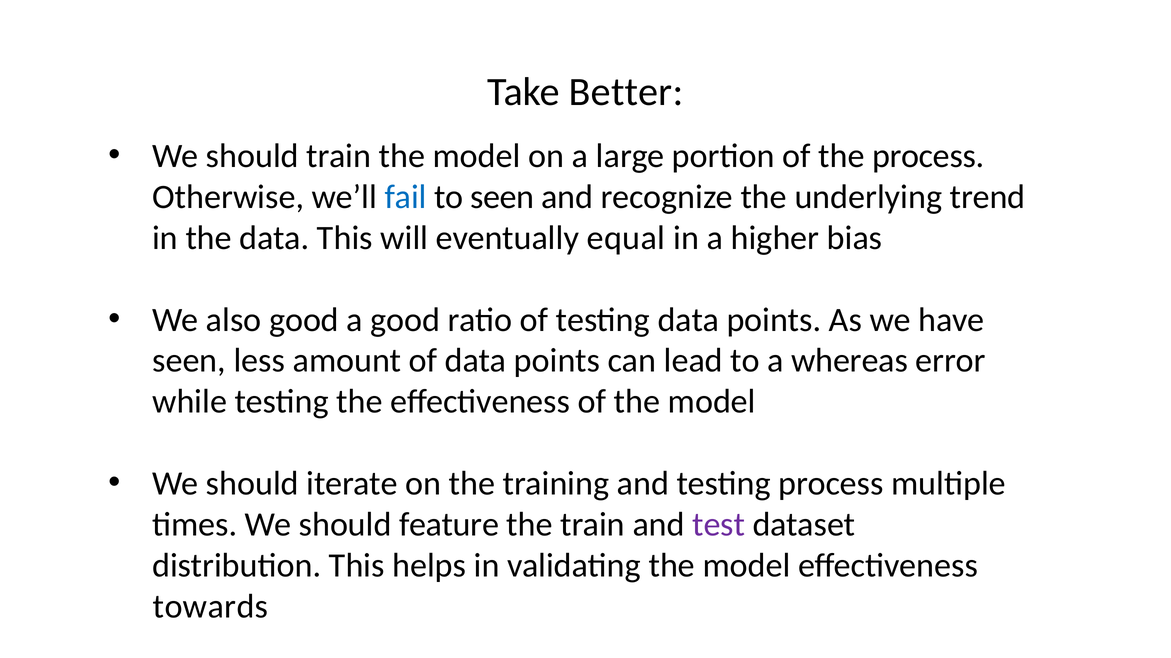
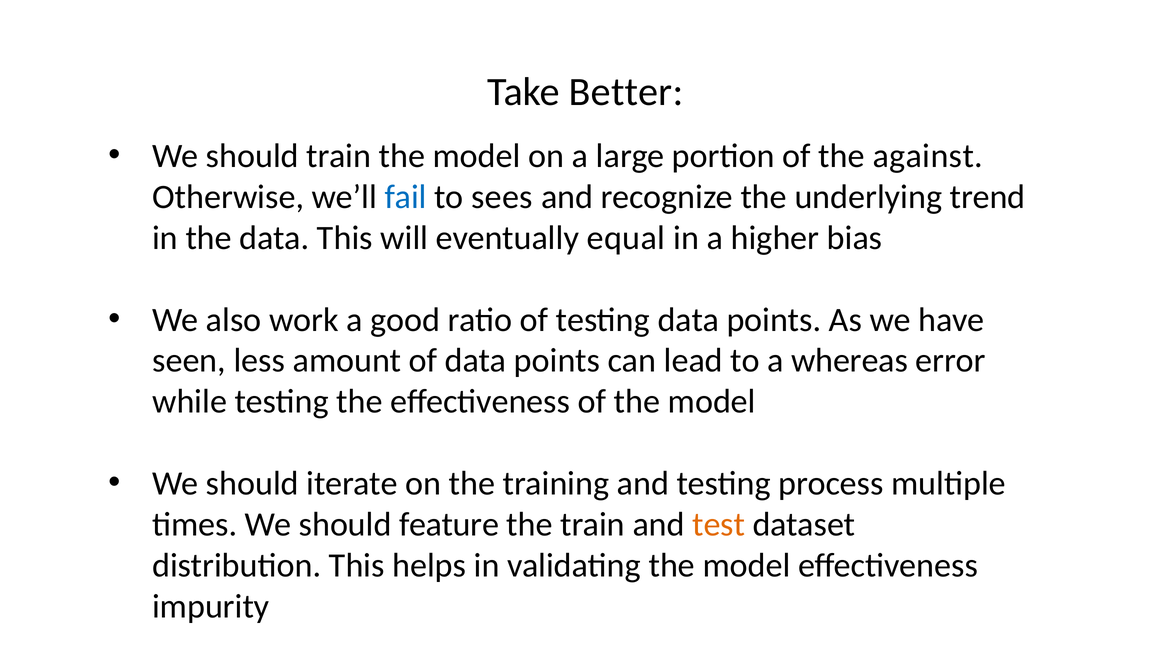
the process: process -> against
to seen: seen -> sees
also good: good -> work
test colour: purple -> orange
towards: towards -> impurity
